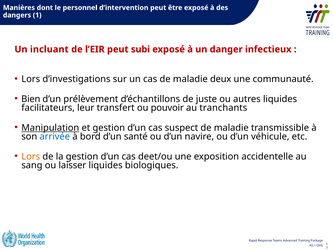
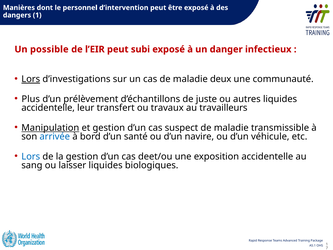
incluant: incluant -> possible
Lors at (31, 79) underline: none -> present
Bien: Bien -> Plus
facilitateurs at (48, 108): facilitateurs -> accidentelle
pouvoir: pouvoir -> travaux
tranchants: tranchants -> travailleurs
Lors at (31, 156) colour: orange -> blue
